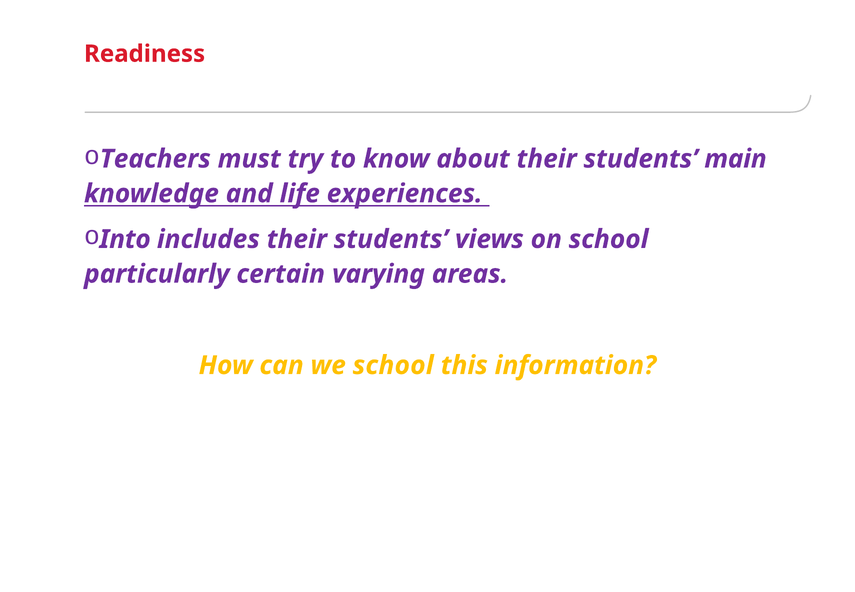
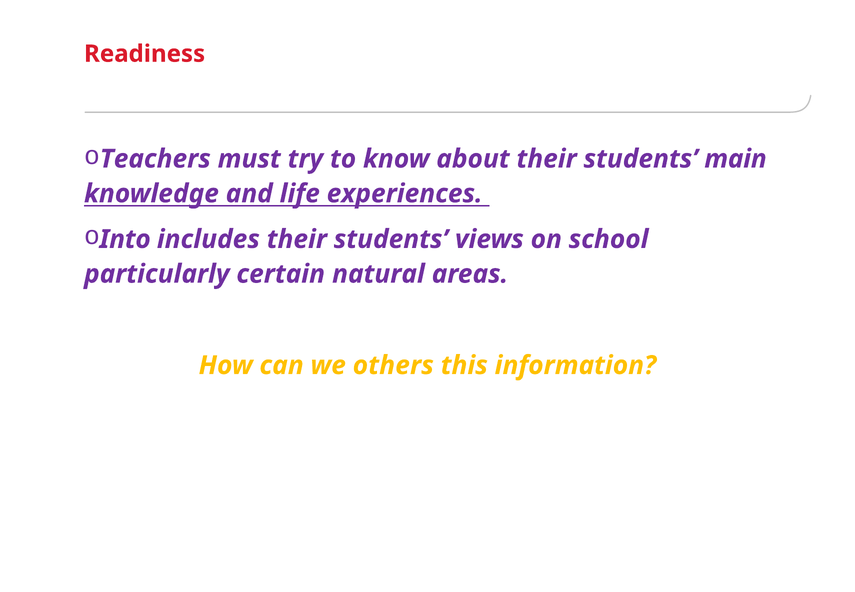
varying: varying -> natural
we school: school -> others
